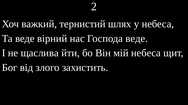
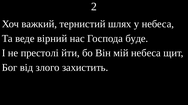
Господа веде: веде -> буде
щаслива: щаслива -> престолі
